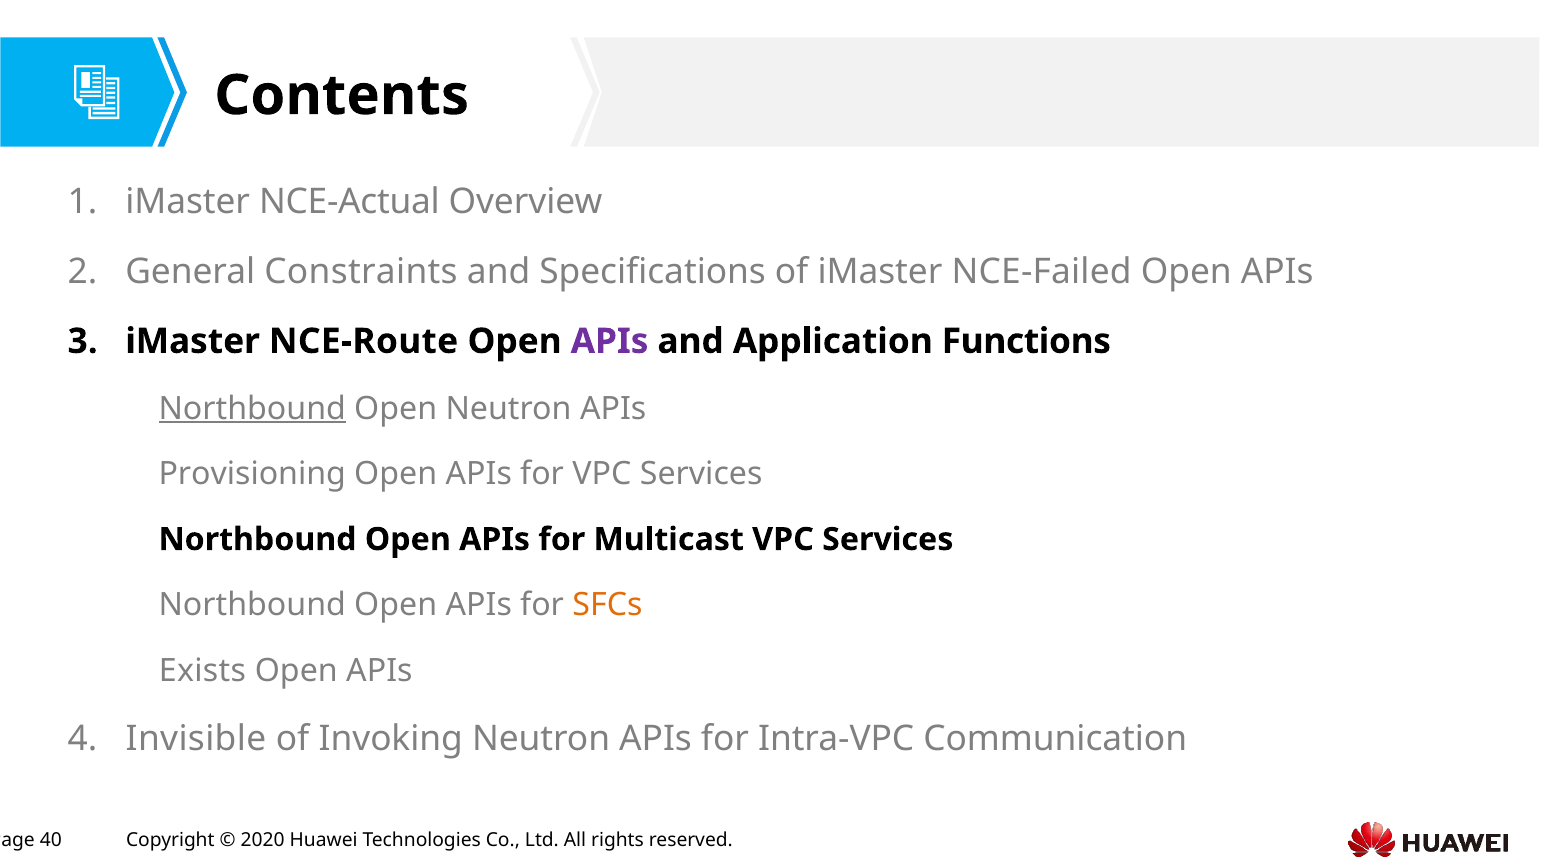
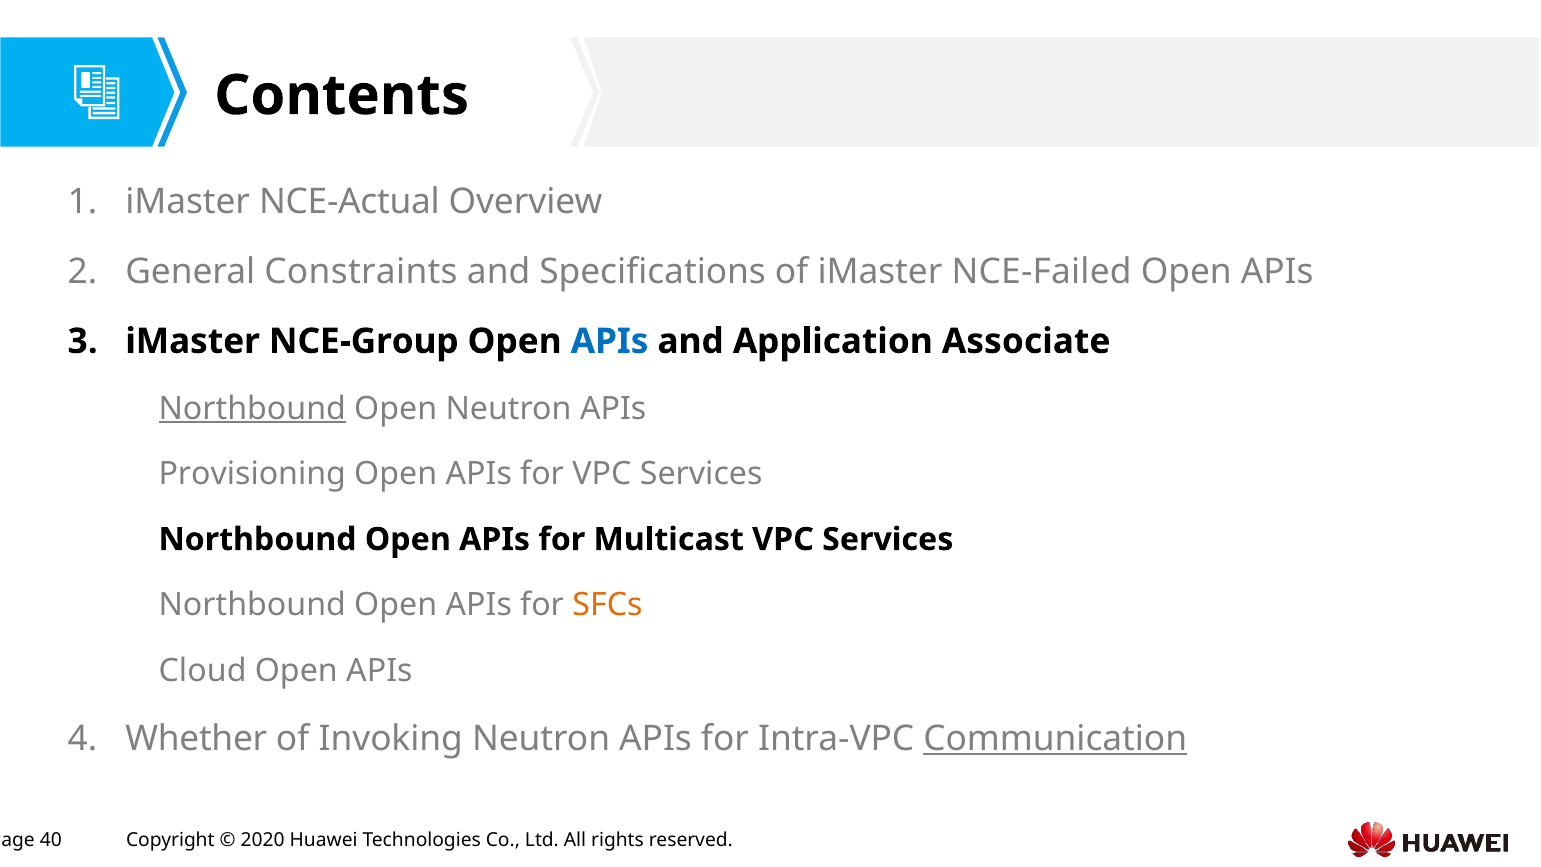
NCE-Route: NCE-Route -> NCE-Group
APIs at (610, 341) colour: purple -> blue
Functions: Functions -> Associate
Exists: Exists -> Cloud
Invisible: Invisible -> Whether
Communication underline: none -> present
